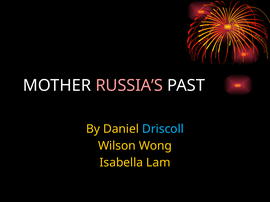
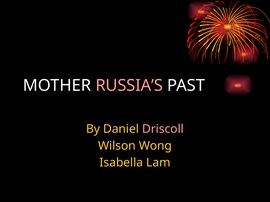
Driscoll colour: light blue -> pink
